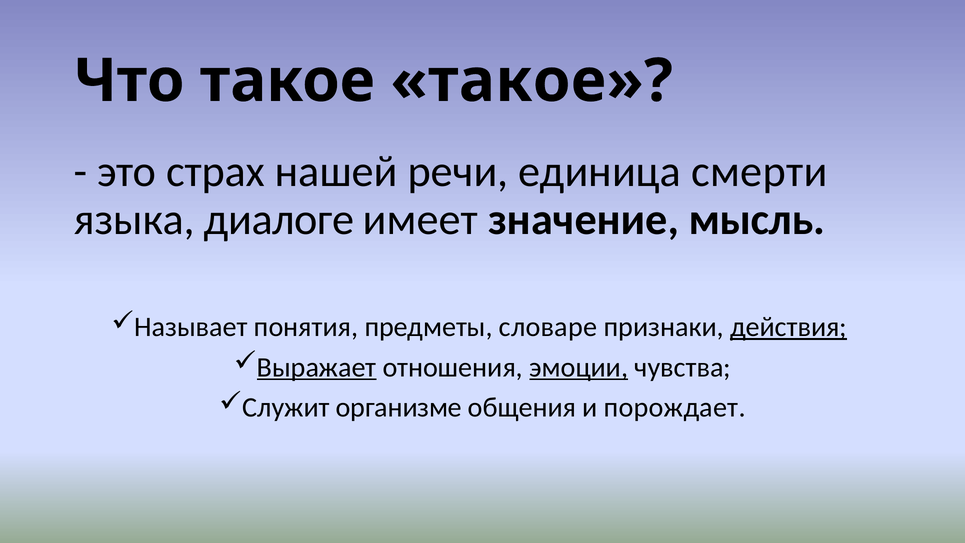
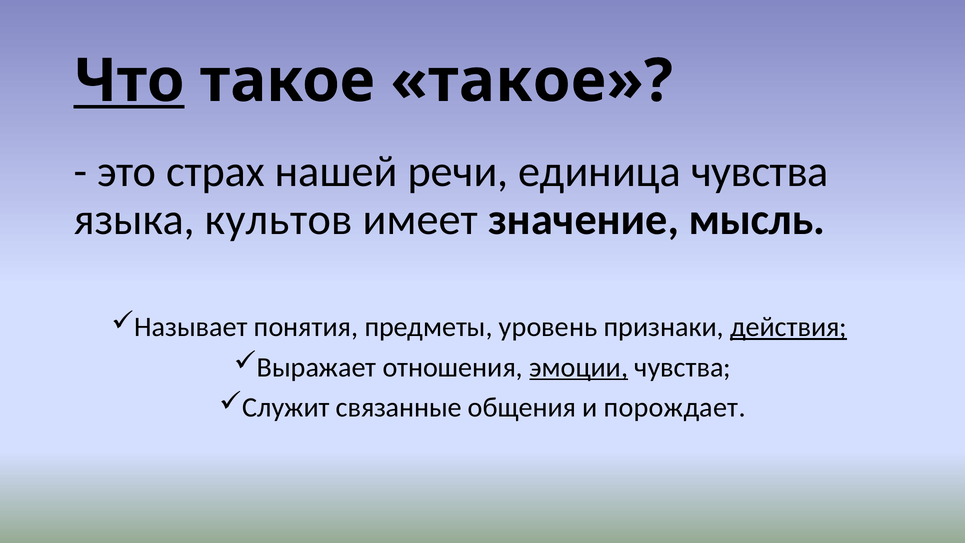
Что underline: none -> present
единица смерти: смерти -> чувства
диалоге: диалоге -> культов
словаре: словаре -> уровень
Выражает underline: present -> none
организме: организме -> связанные
